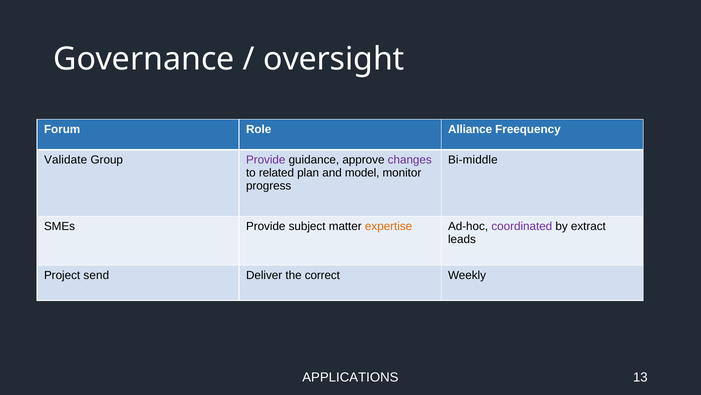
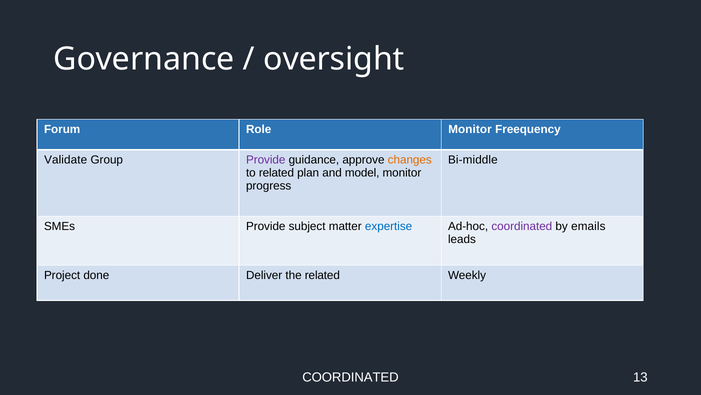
Role Alliance: Alliance -> Monitor
changes colour: purple -> orange
expertise colour: orange -> blue
extract: extract -> emails
send: send -> done
the correct: correct -> related
APPLICATIONS at (350, 377): APPLICATIONS -> COORDINATED
